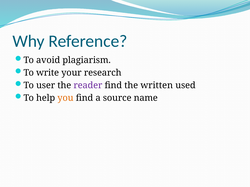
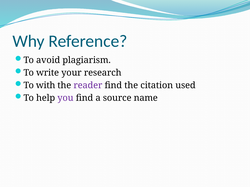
user: user -> with
written: written -> citation
you colour: orange -> purple
